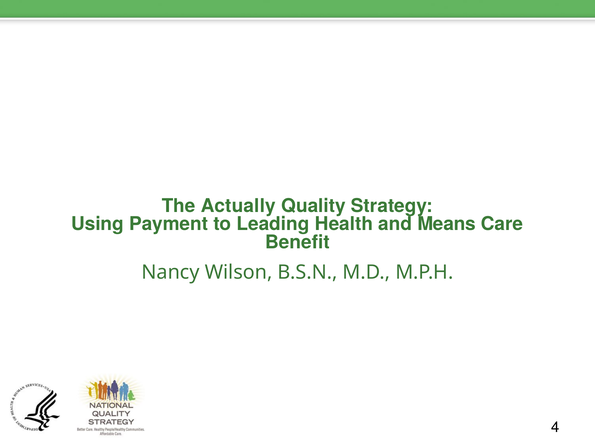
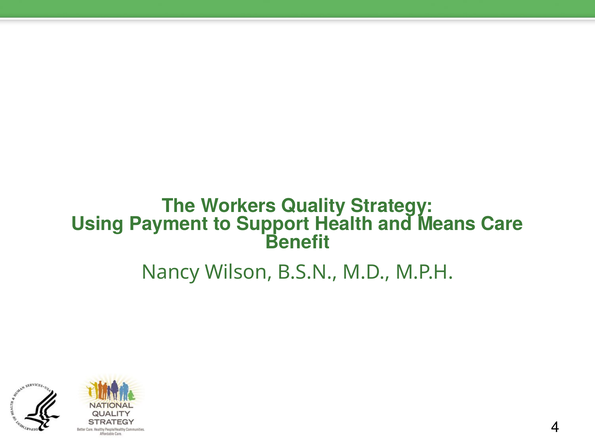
Actually: Actually -> Workers
Leading: Leading -> Support
